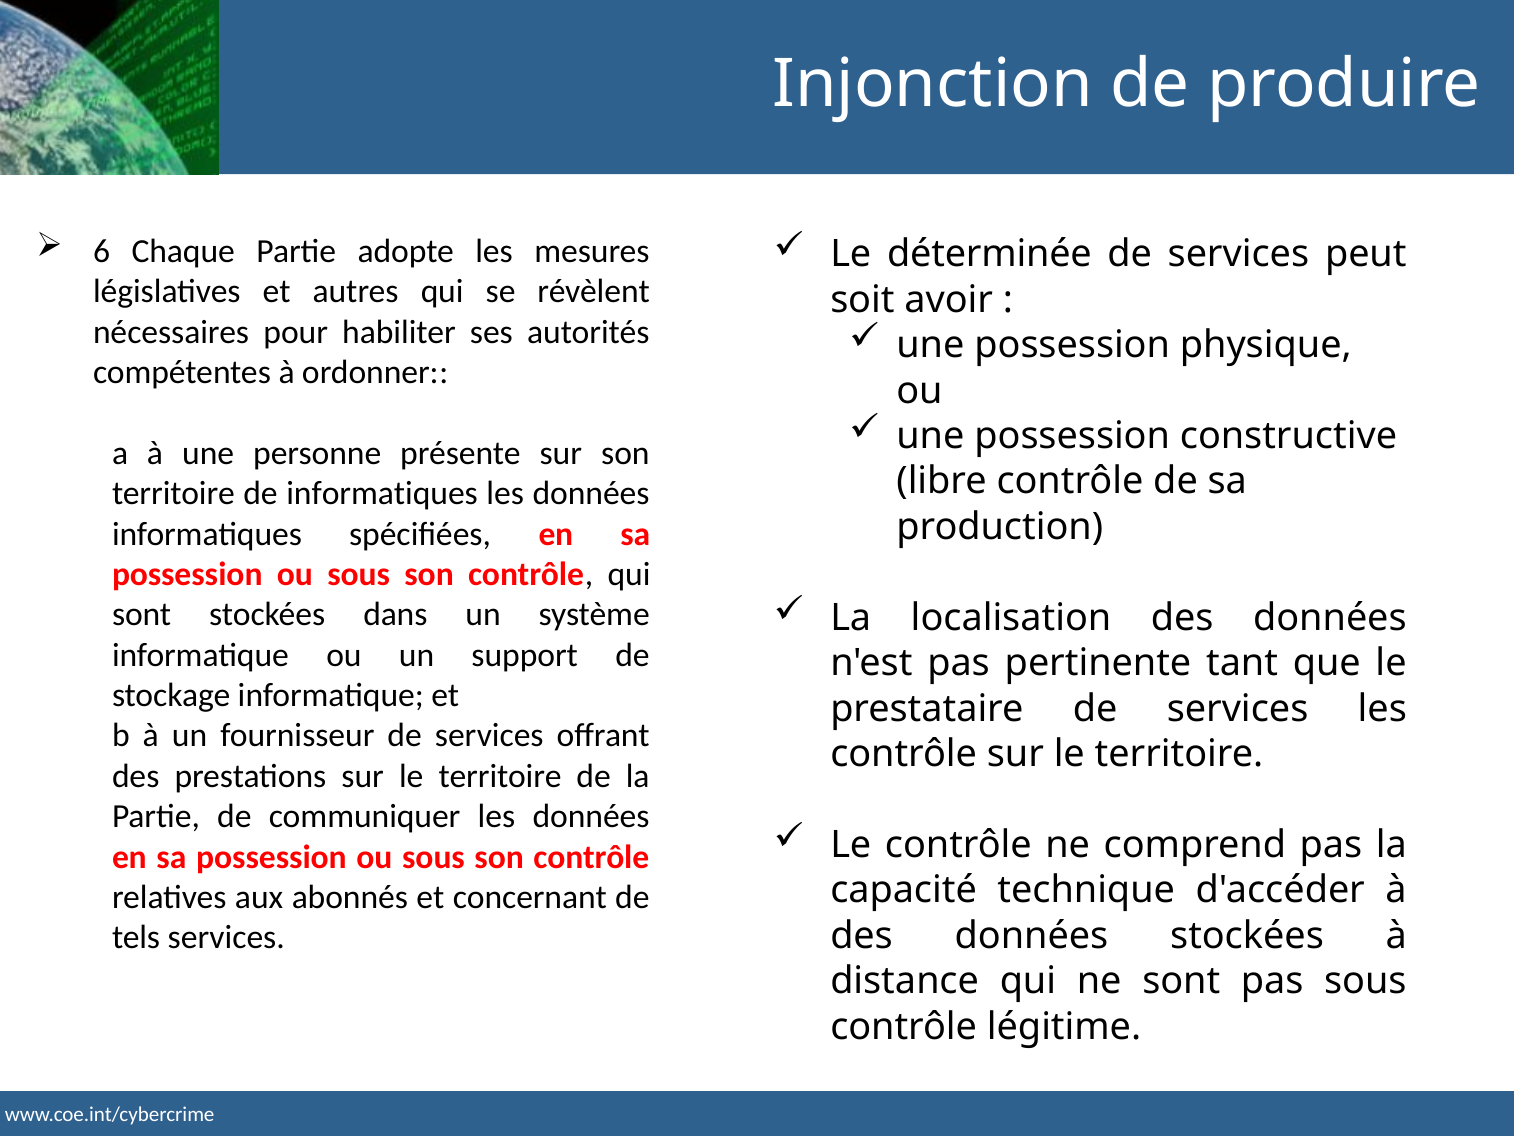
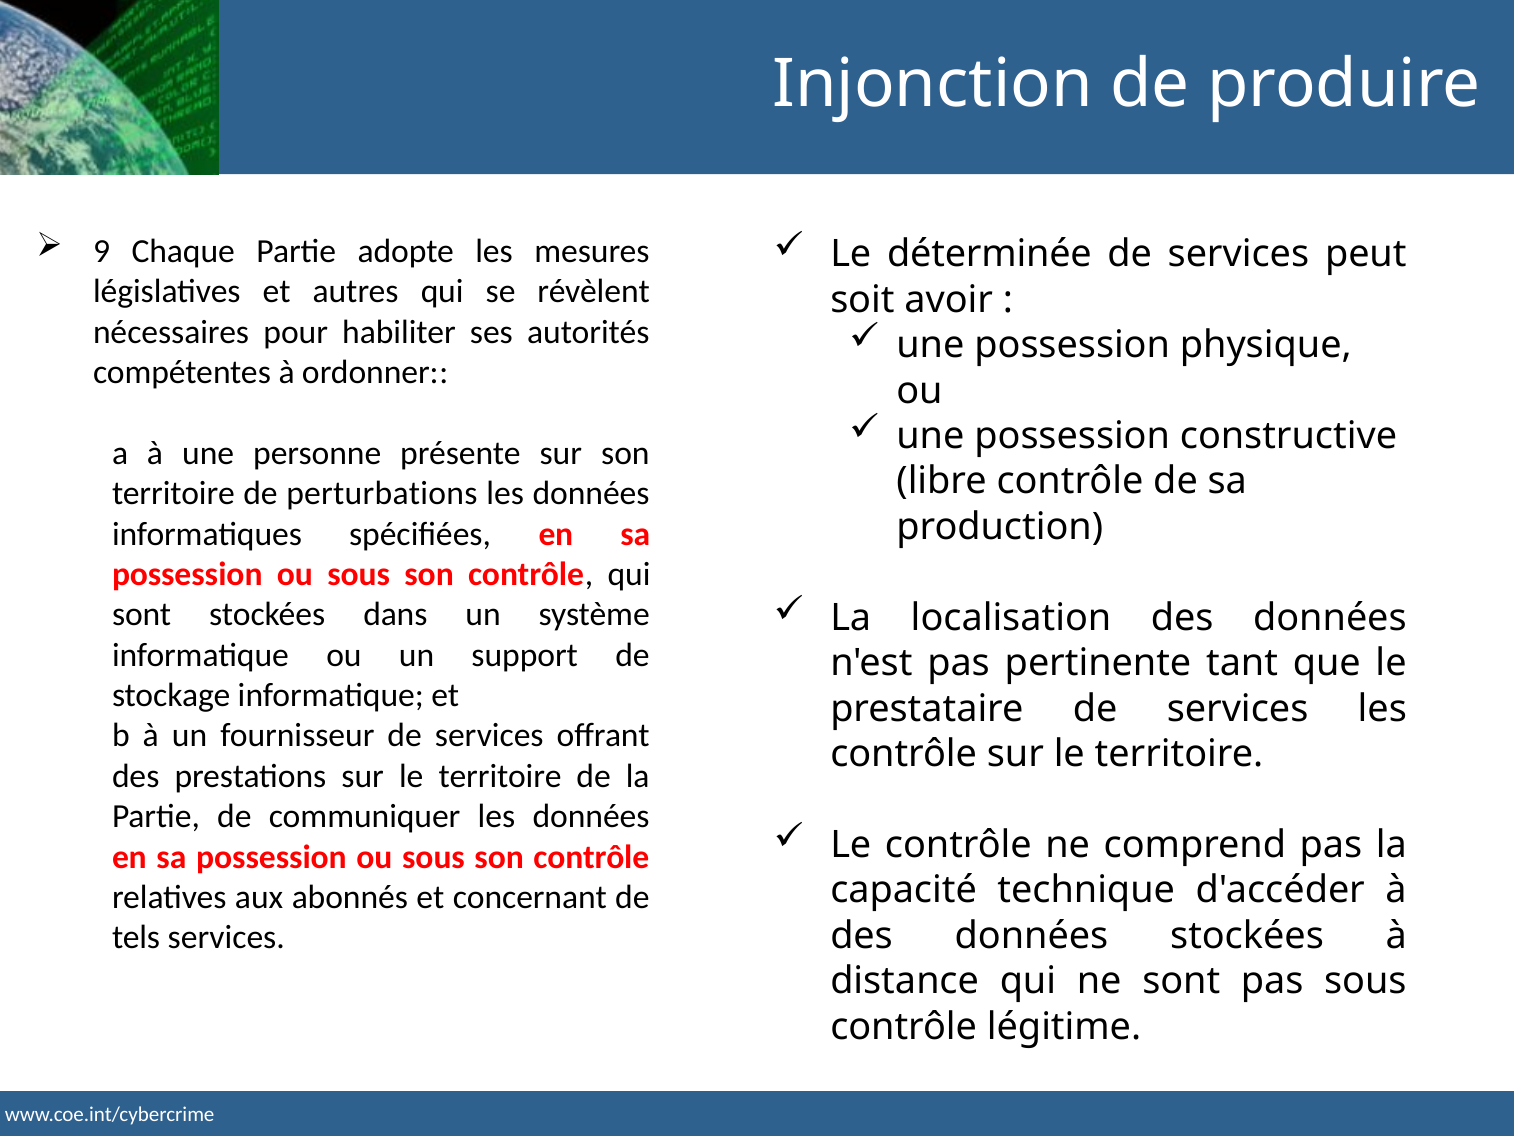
6: 6 -> 9
de informatiques: informatiques -> perturbations
